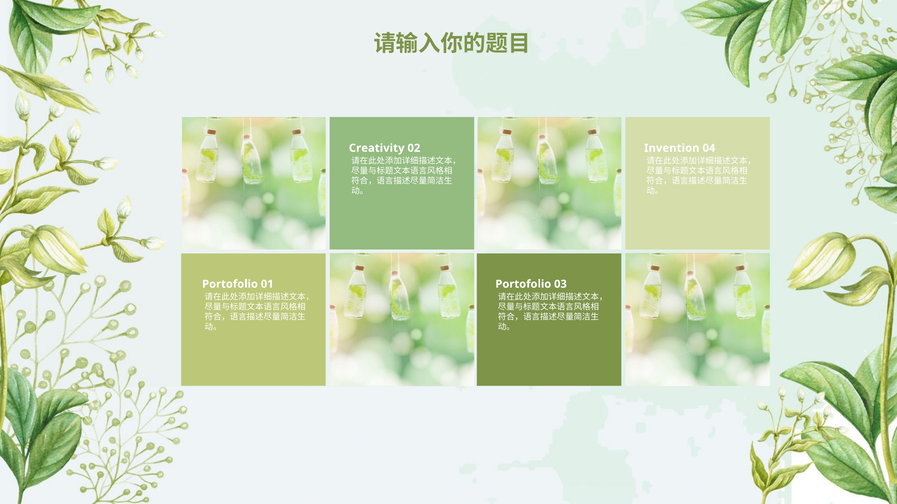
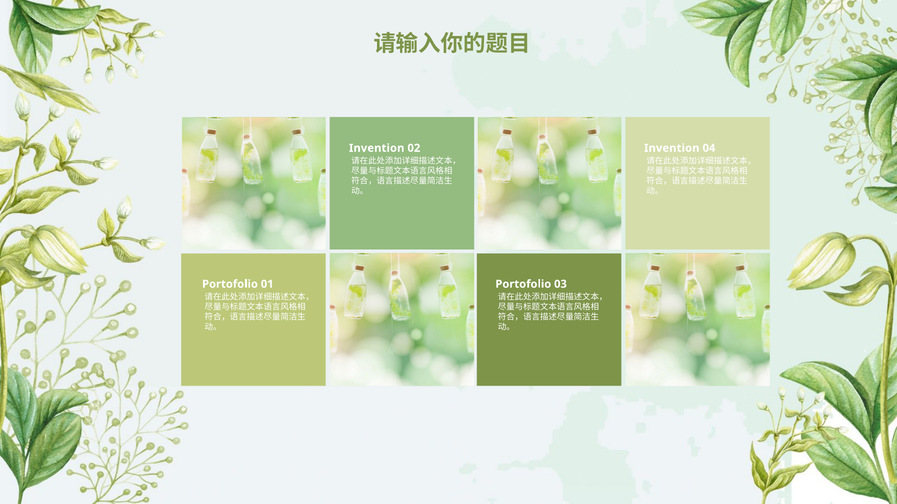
Creativity at (377, 148): Creativity -> Invention
